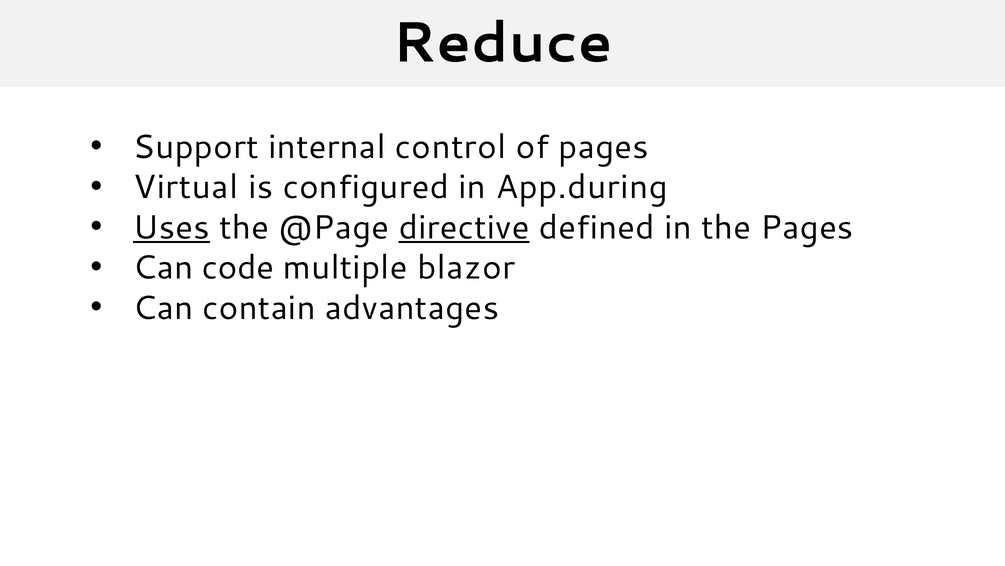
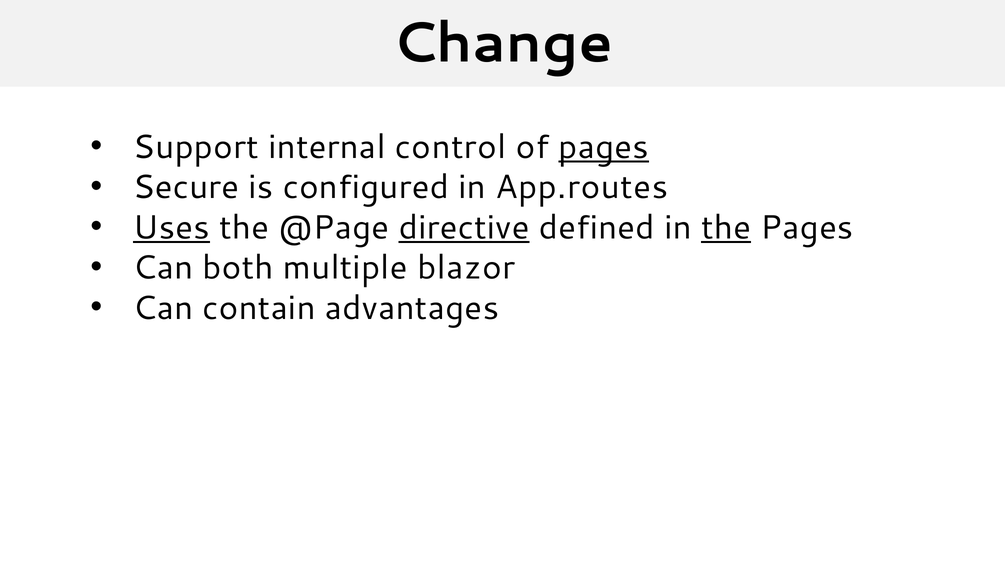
Reduce: Reduce -> Change
pages at (604, 147) underline: none -> present
Virtual: Virtual -> Secure
App.during: App.during -> App.routes
the at (726, 227) underline: none -> present
code: code -> both
